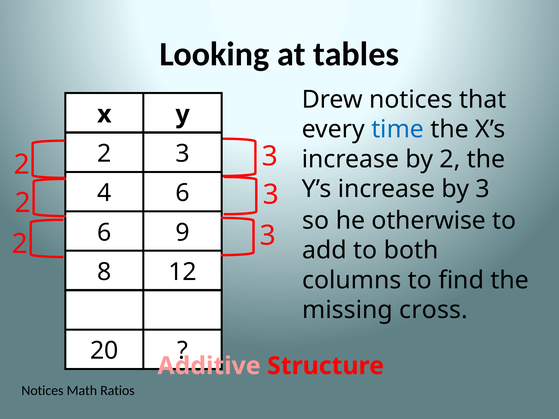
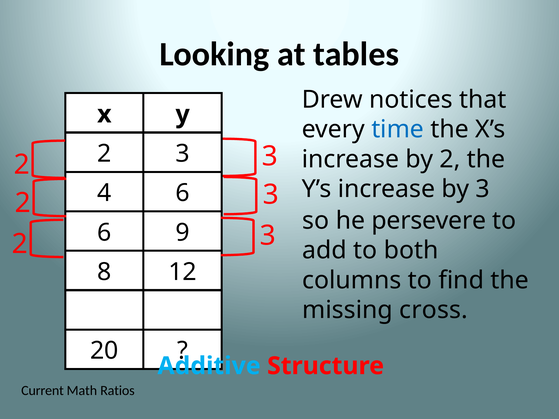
otherwise: otherwise -> persevere
Additive colour: pink -> light blue
Notices at (42, 391): Notices -> Current
